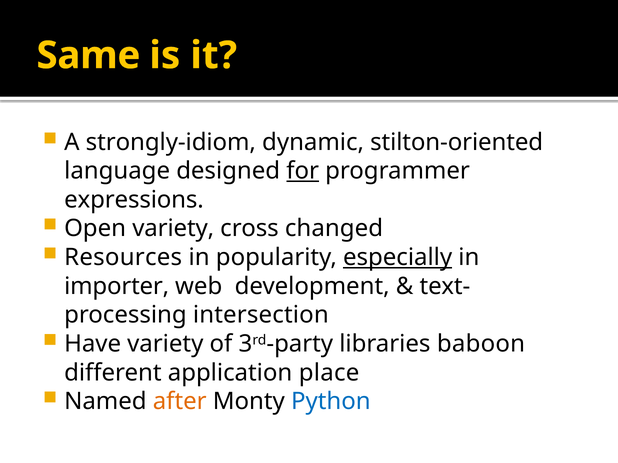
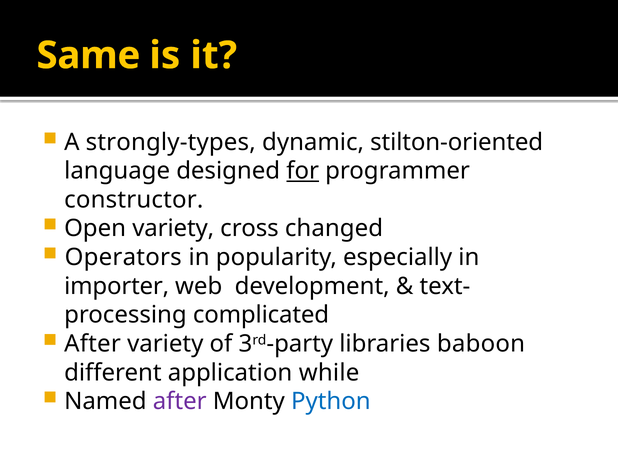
strongly-idiom: strongly-idiom -> strongly-types
expressions: expressions -> constructor
Resources: Resources -> Operators
especially underline: present -> none
intersection: intersection -> complicated
Have at (93, 344): Have -> After
place: place -> while
after at (180, 402) colour: orange -> purple
